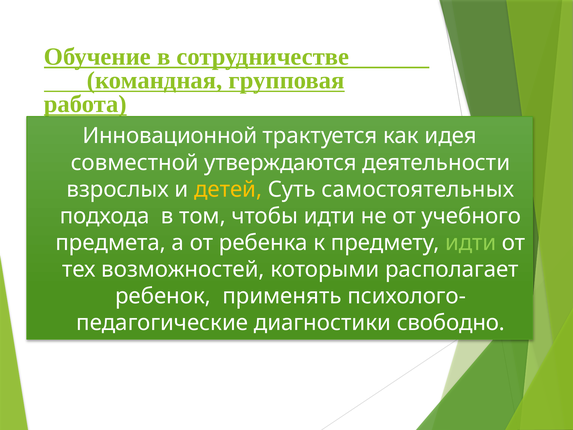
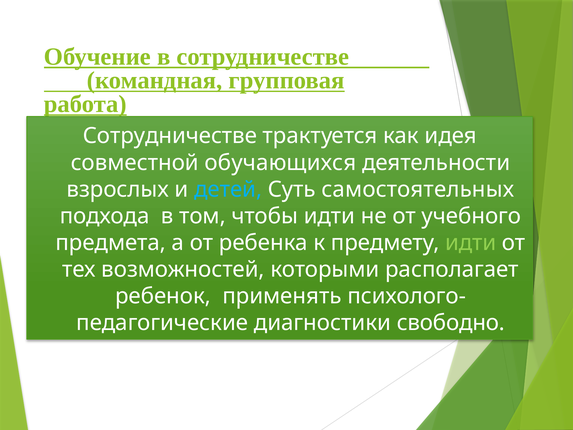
Инновационной at (170, 136): Инновационной -> Сотрудничестве
утверждаются: утверждаются -> обучающихся
детей colour: yellow -> light blue
